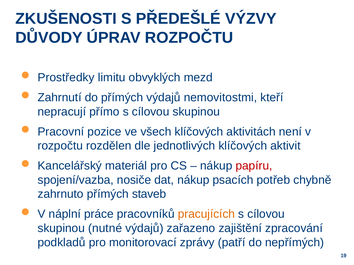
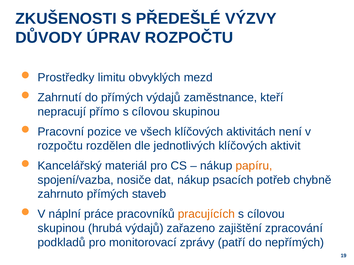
nemovitostmi: nemovitostmi -> zaměstnance
papíru colour: red -> orange
nutné: nutné -> hrubá
